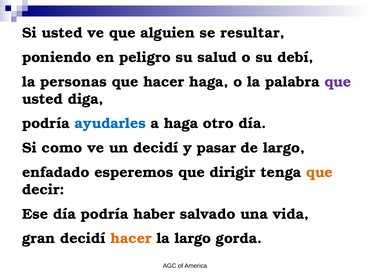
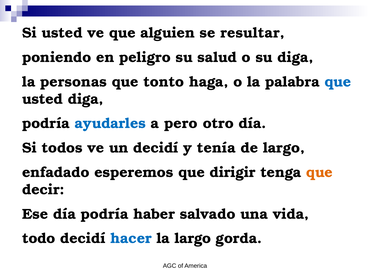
su debí: debí -> diga
que hacer: hacer -> tonto
que at (338, 82) colour: purple -> blue
a haga: haga -> pero
como: como -> todos
pasar: pasar -> tenía
gran: gran -> todo
hacer at (131, 239) colour: orange -> blue
